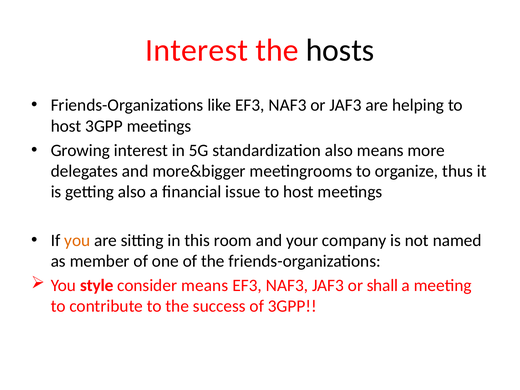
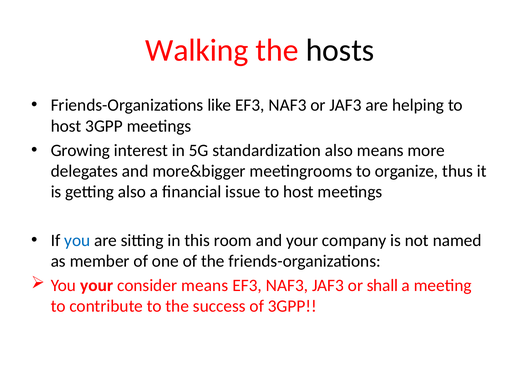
Interest at (197, 50): Interest -> Walking
you at (77, 240) colour: orange -> blue
You style: style -> your
